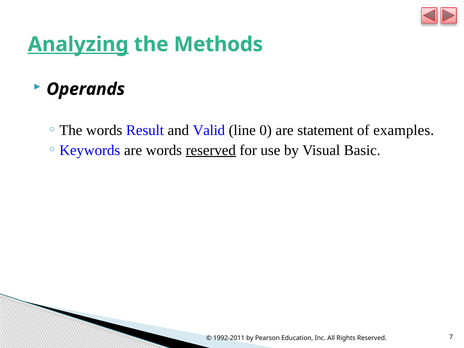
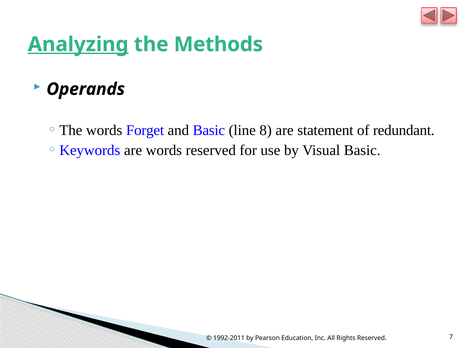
Result: Result -> Forget
and Valid: Valid -> Basic
0: 0 -> 8
examples: examples -> redundant
reserved at (211, 150) underline: present -> none
